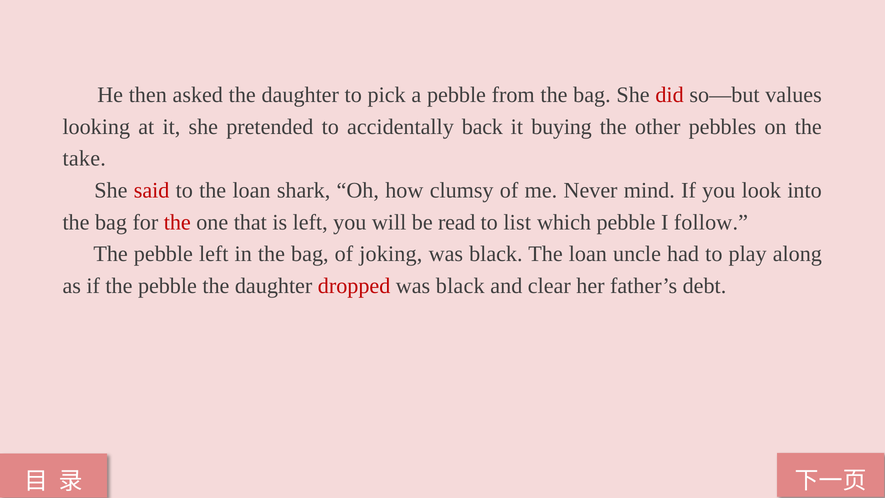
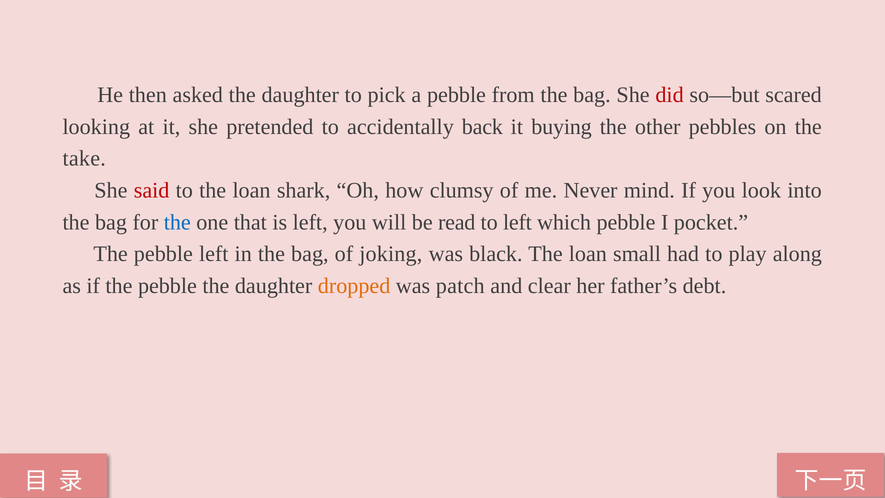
values: values -> scared
the at (177, 222) colour: red -> blue
to list: list -> left
follow: follow -> pocket
uncle: uncle -> small
dropped colour: red -> orange
black at (460, 286): black -> patch
